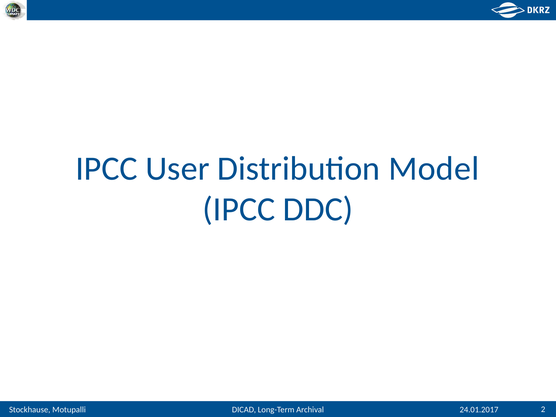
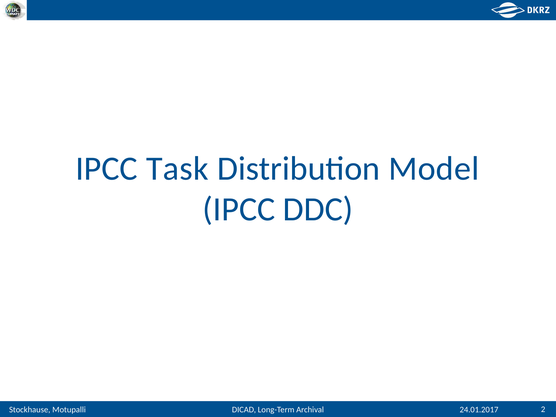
User: User -> Task
